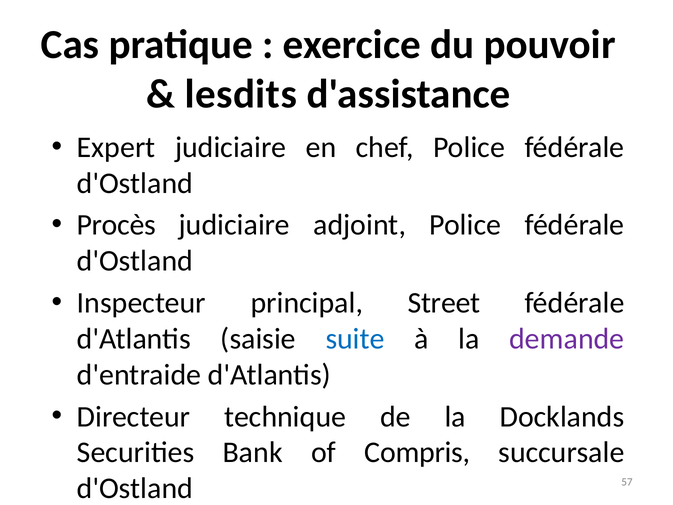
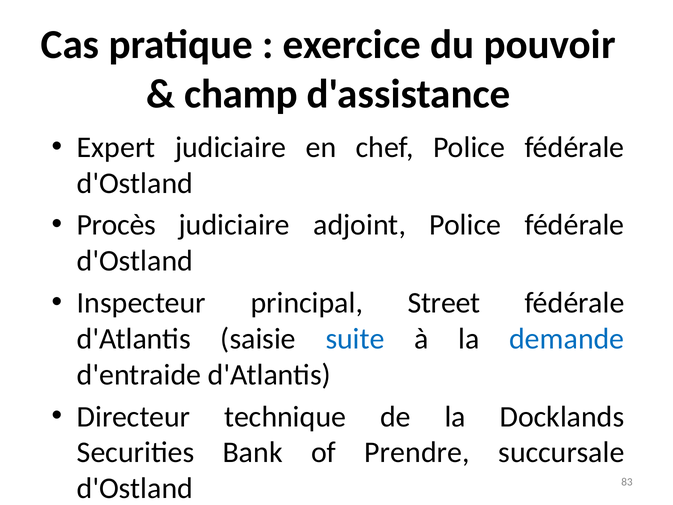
lesdits: lesdits -> champ
demande colour: purple -> blue
Compris: Compris -> Prendre
57: 57 -> 83
